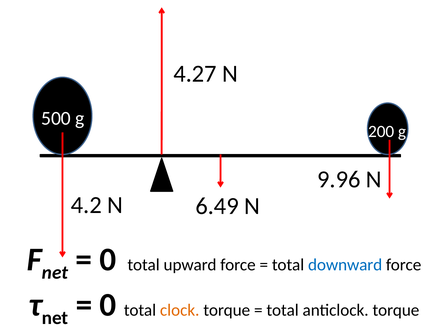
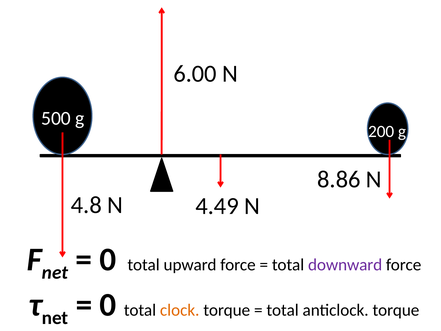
4.27: 4.27 -> 6.00
9.96: 9.96 -> 8.86
4.2: 4.2 -> 4.8
6.49: 6.49 -> 4.49
downward colour: blue -> purple
